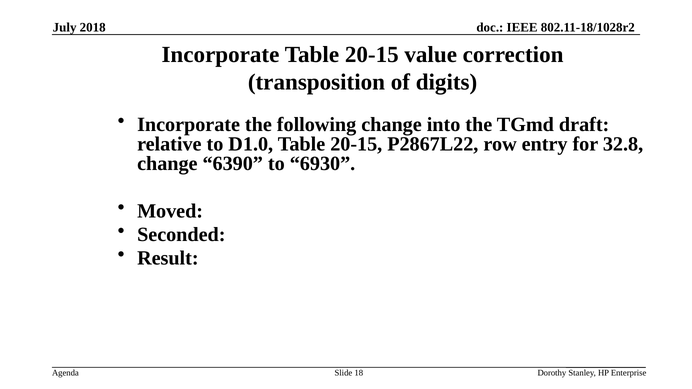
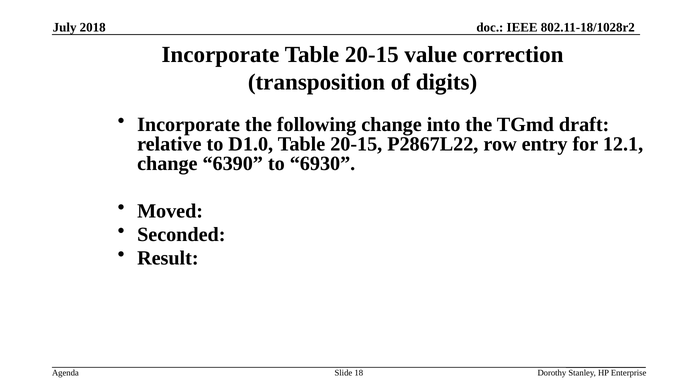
32.8: 32.8 -> 12.1
